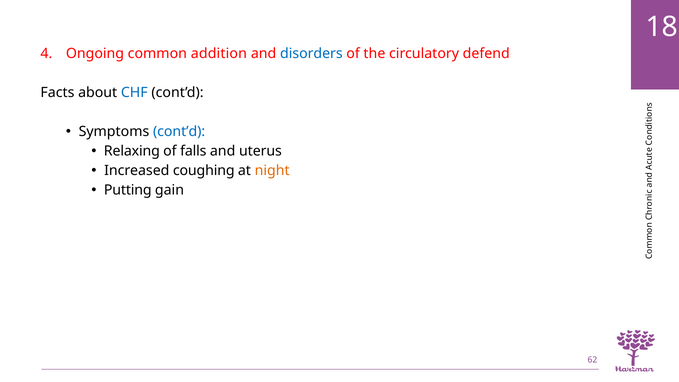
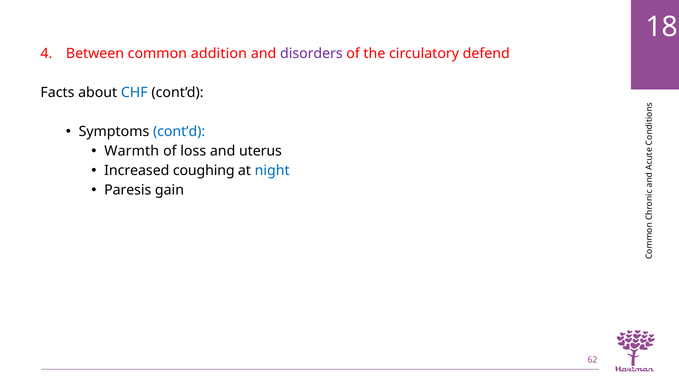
Ongoing: Ongoing -> Between
disorders colour: blue -> purple
Relaxing: Relaxing -> Warmth
falls: falls -> loss
night colour: orange -> blue
Putting: Putting -> Paresis
